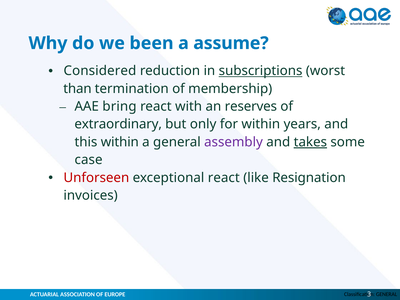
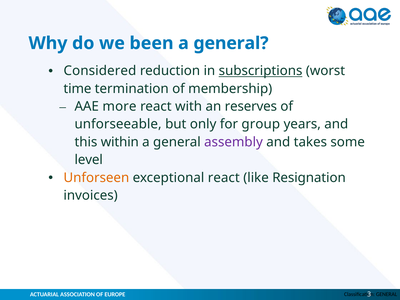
assume at (231, 43): assume -> general
than: than -> time
bring: bring -> more
extraordinary: extraordinary -> unforseeable
for within: within -> group
takes underline: present -> none
case: case -> level
Unforseen colour: red -> orange
